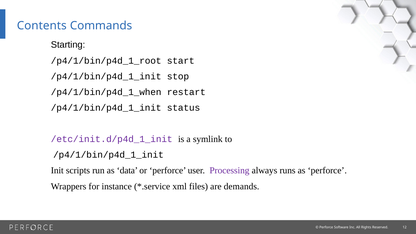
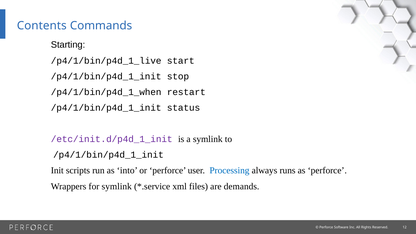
/p4/1/bin/p4d_1_root: /p4/1/bin/p4d_1_root -> /p4/1/bin/p4d_1_live
data: data -> into
Processing colour: purple -> blue
for instance: instance -> symlink
